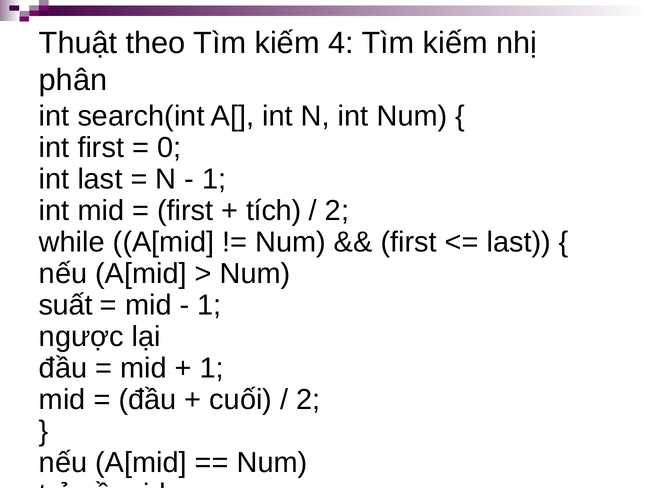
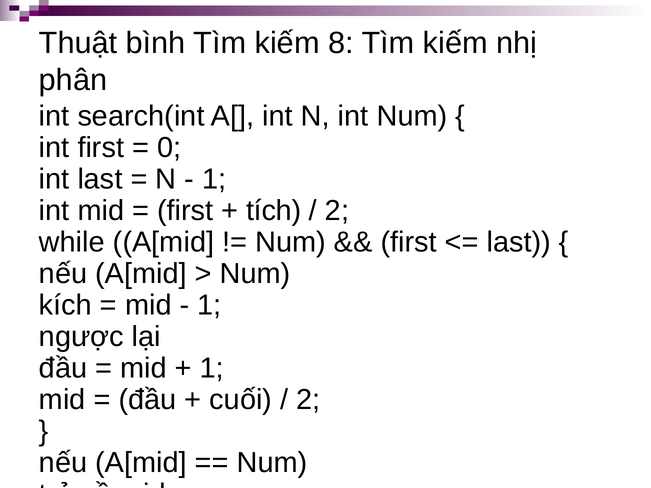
theo: theo -> bình
4: 4 -> 8
suất: suất -> kích
